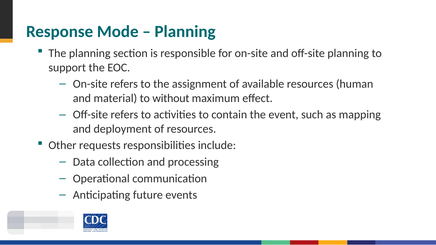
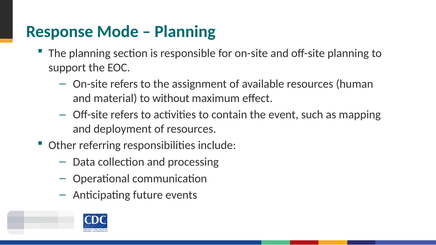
requests: requests -> referring
